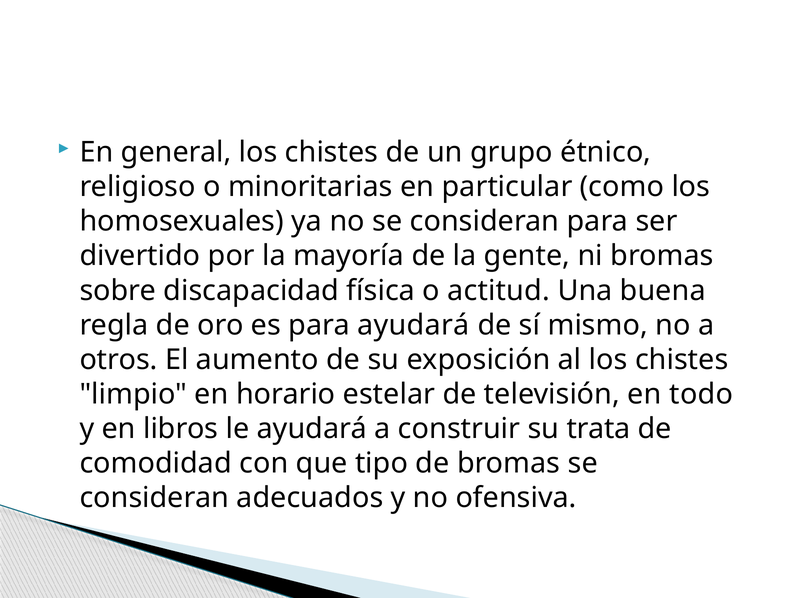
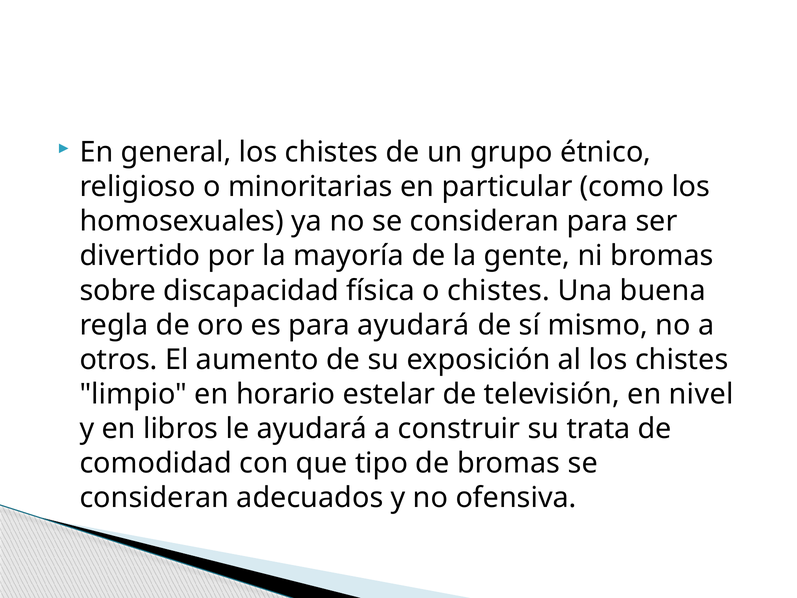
o actitud: actitud -> chistes
todo: todo -> nivel
